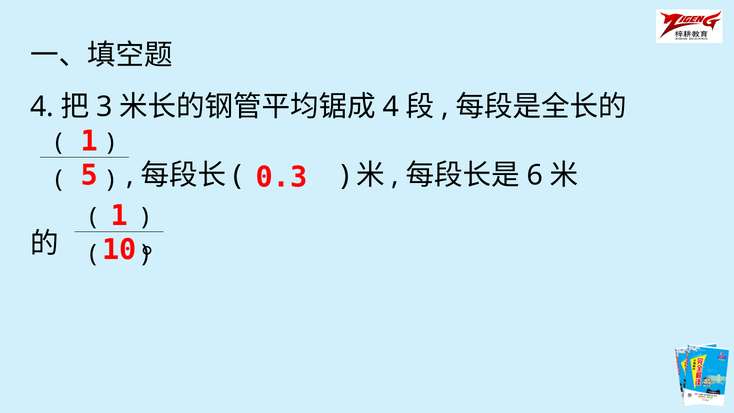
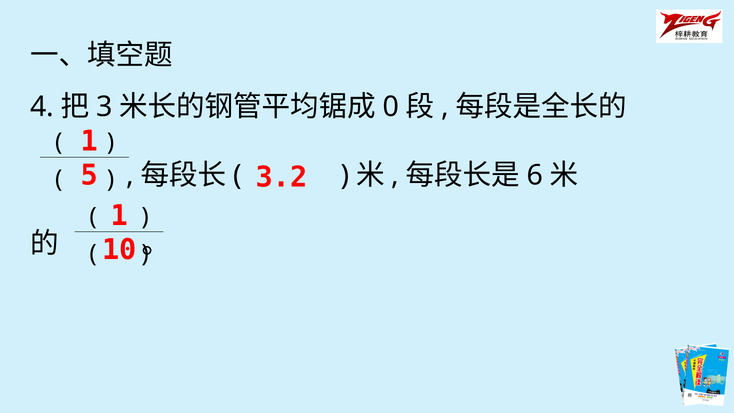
4 at (391, 107): 4 -> 0
0.3: 0.3 -> 3.2
